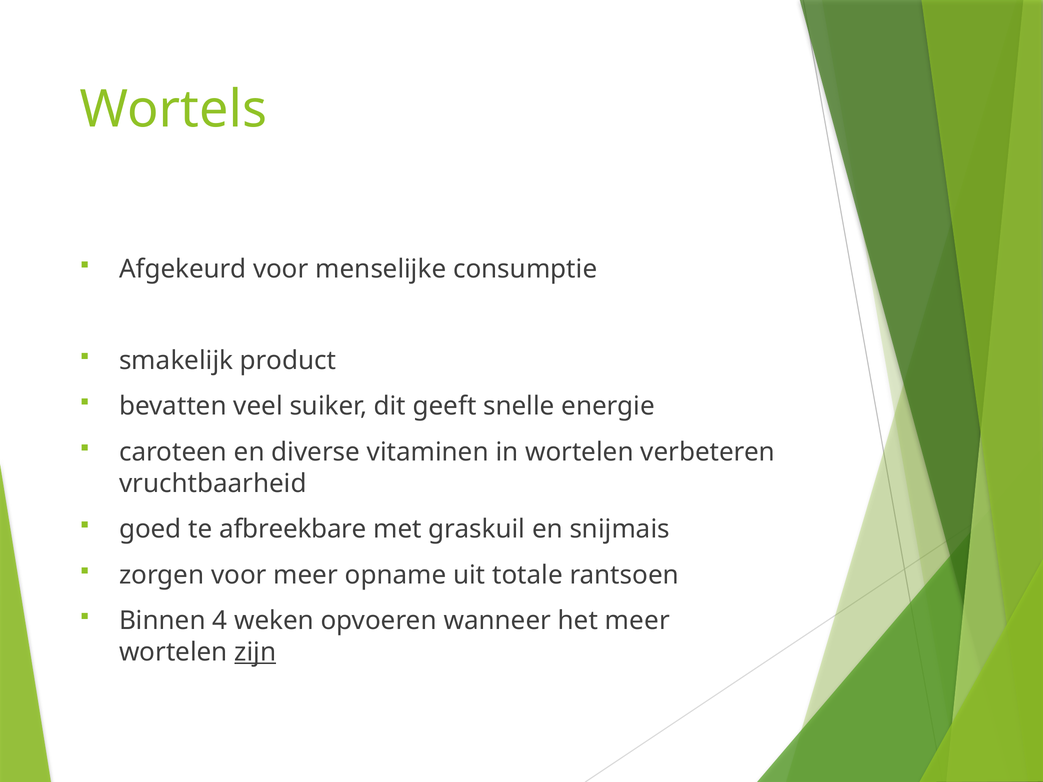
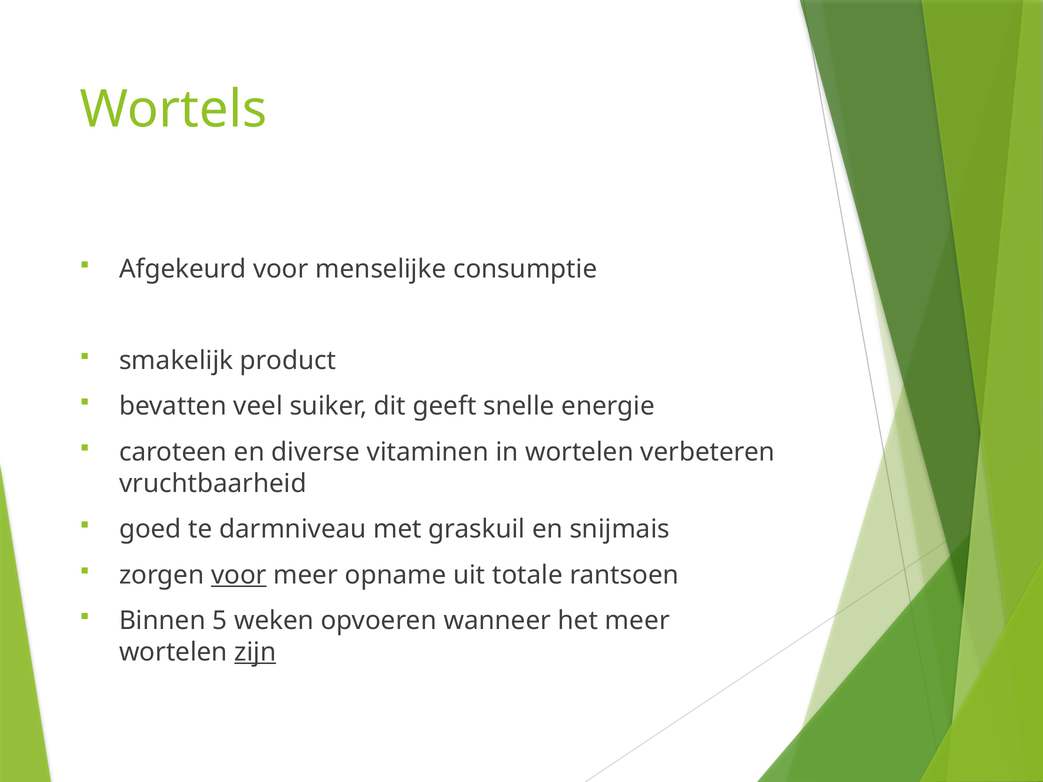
afbreekbare: afbreekbare -> darmniveau
voor at (239, 575) underline: none -> present
4: 4 -> 5
